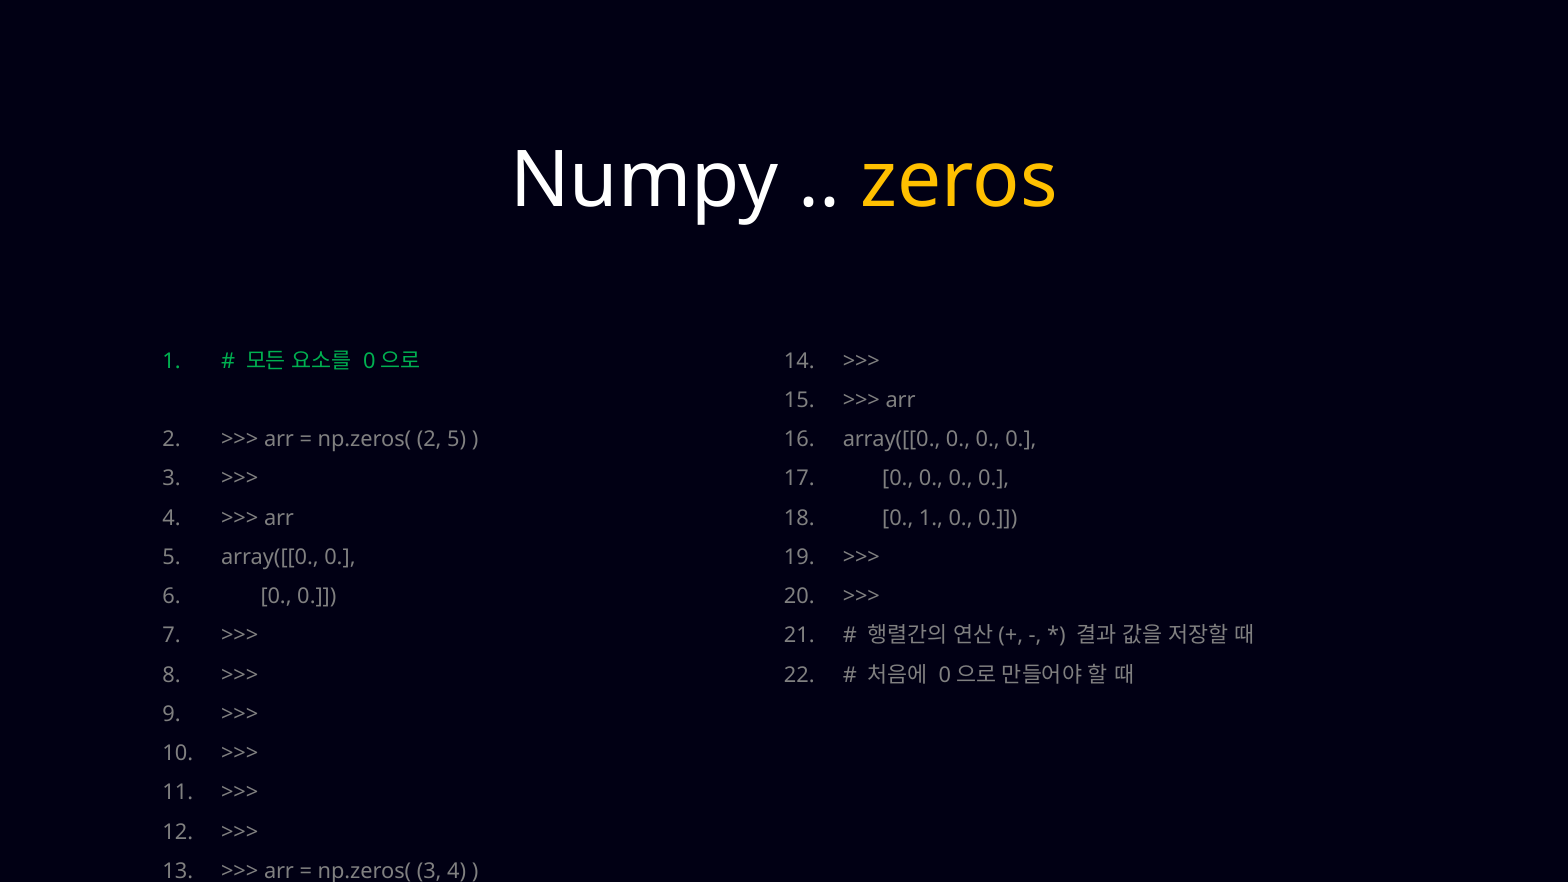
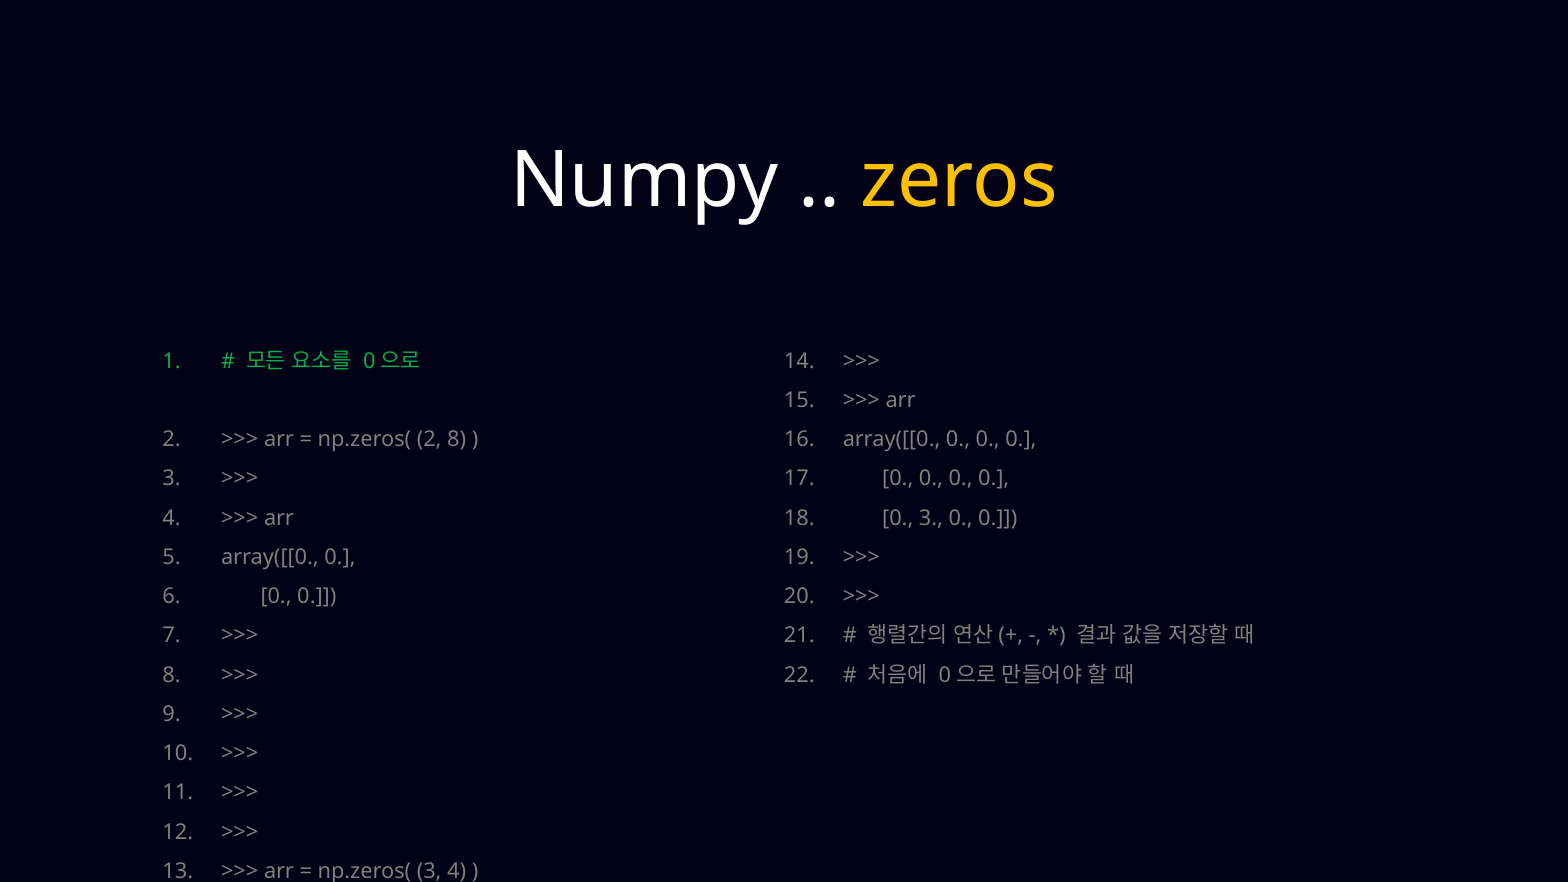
2 5: 5 -> 8
0 1: 1 -> 3
